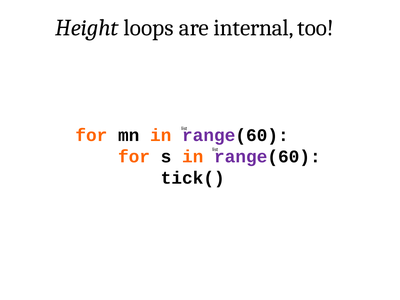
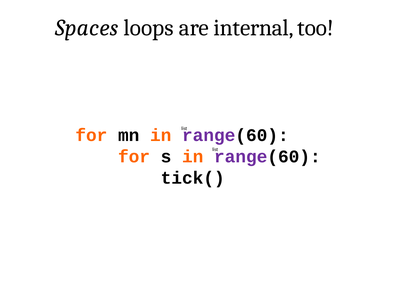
Height: Height -> Spaces
